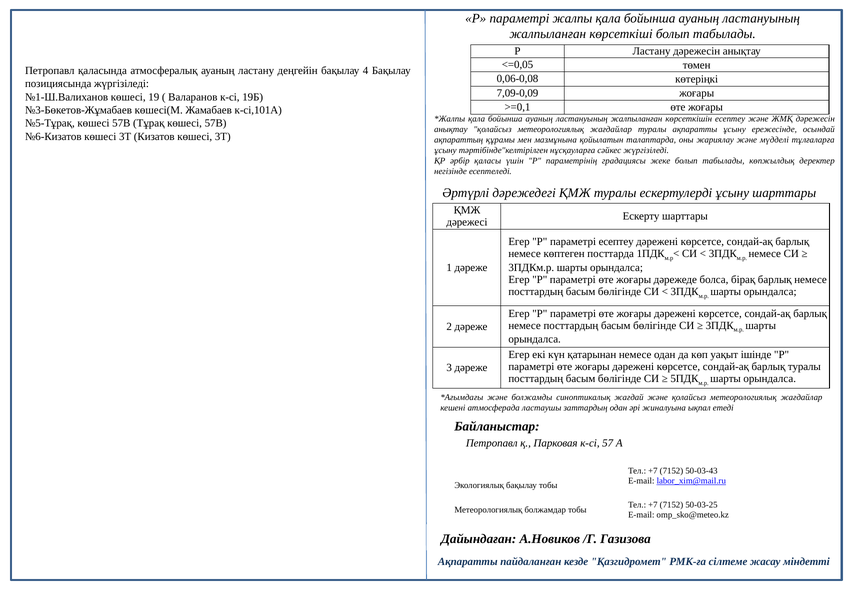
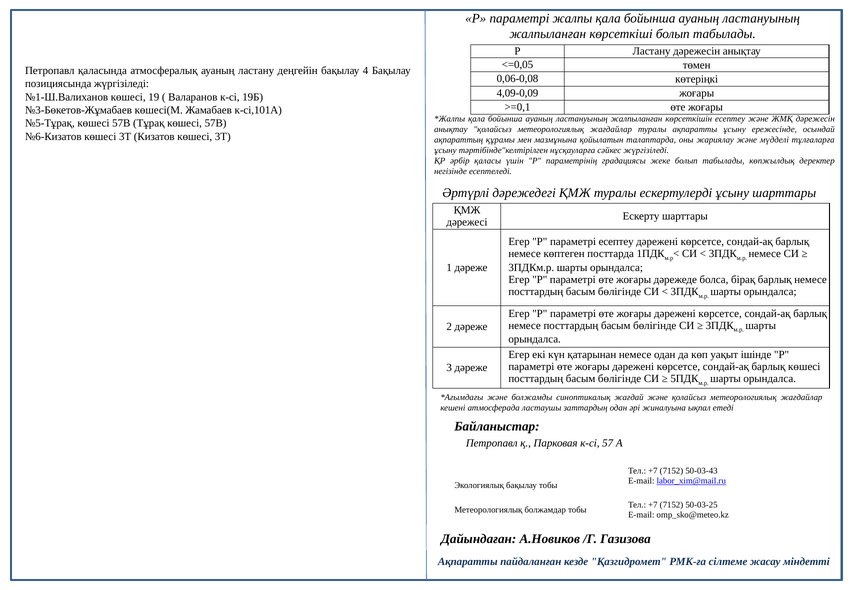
7,09-0,09: 7,09-0,09 -> 4,09-0,09
барлық туралы: туралы -> көшесі
